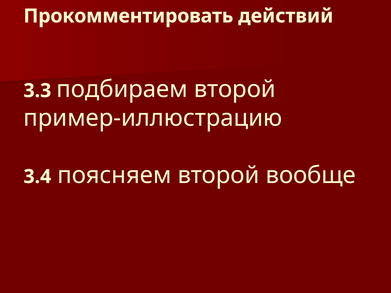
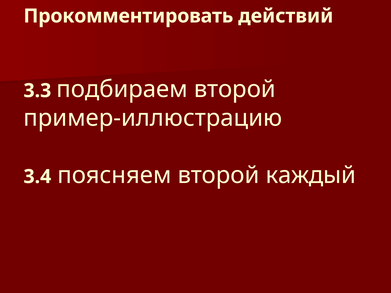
вообще: вообще -> каждый
